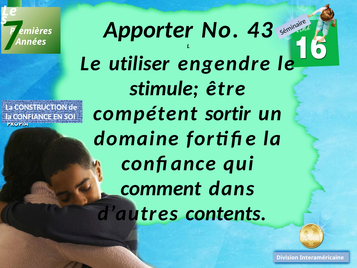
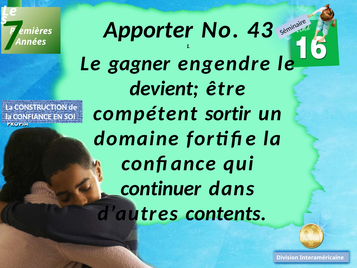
utiliser: utiliser -> gagner
stimule: stimule -> devient
comment: comment -> continuer
